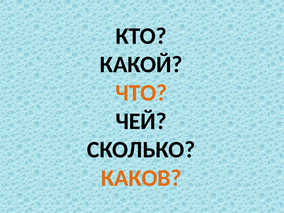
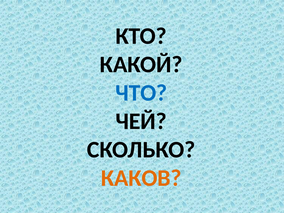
ЧТО colour: orange -> blue
